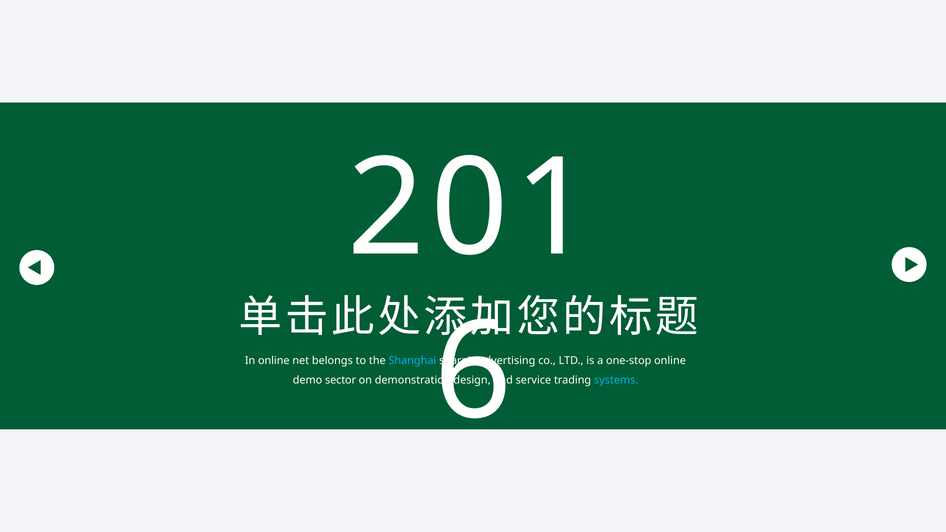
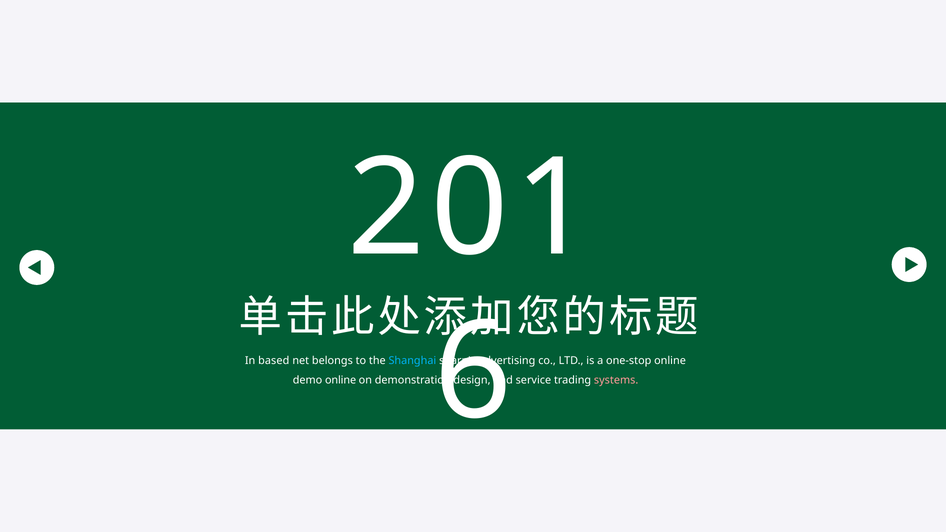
In online: online -> based
demo sector: sector -> online
systems colour: light blue -> pink
